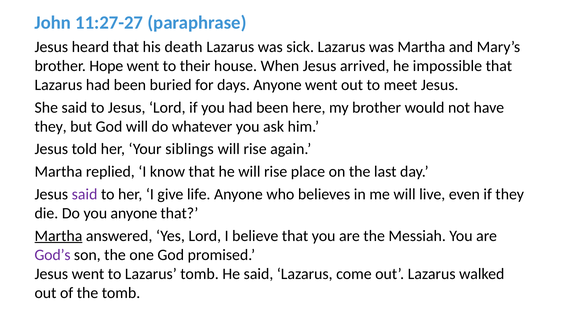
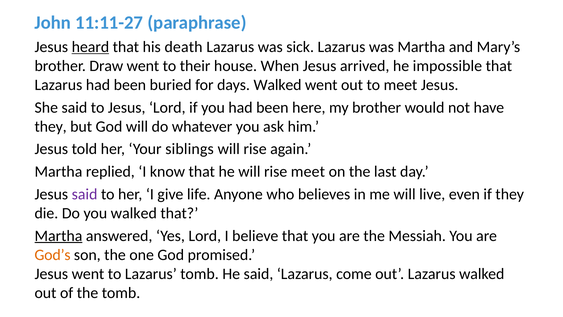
11:27-27: 11:27-27 -> 11:11-27
heard underline: none -> present
Hope: Hope -> Draw
days Anyone: Anyone -> Walked
rise place: place -> meet
you anyone: anyone -> walked
God’s colour: purple -> orange
